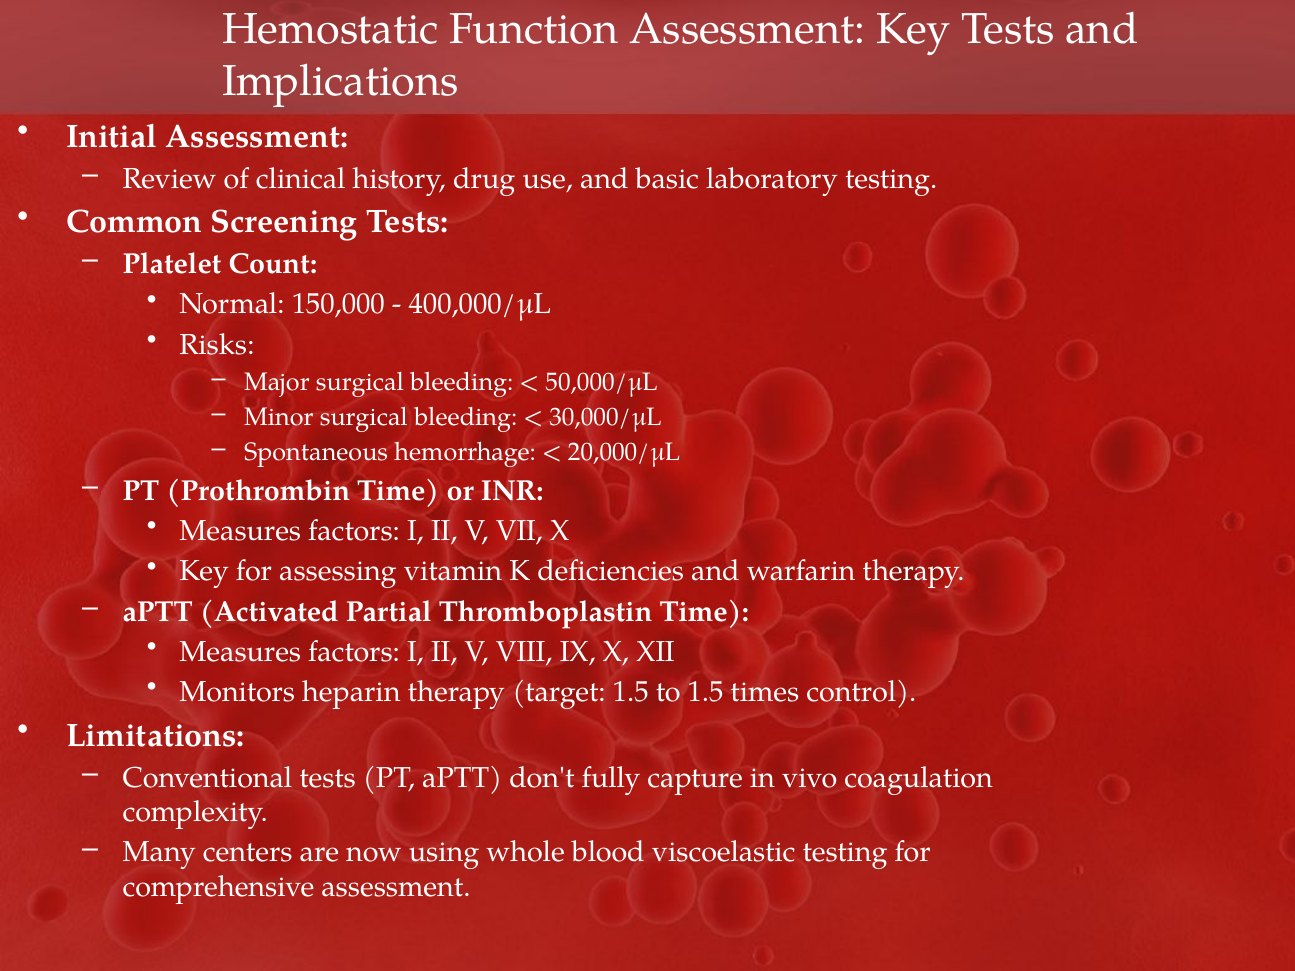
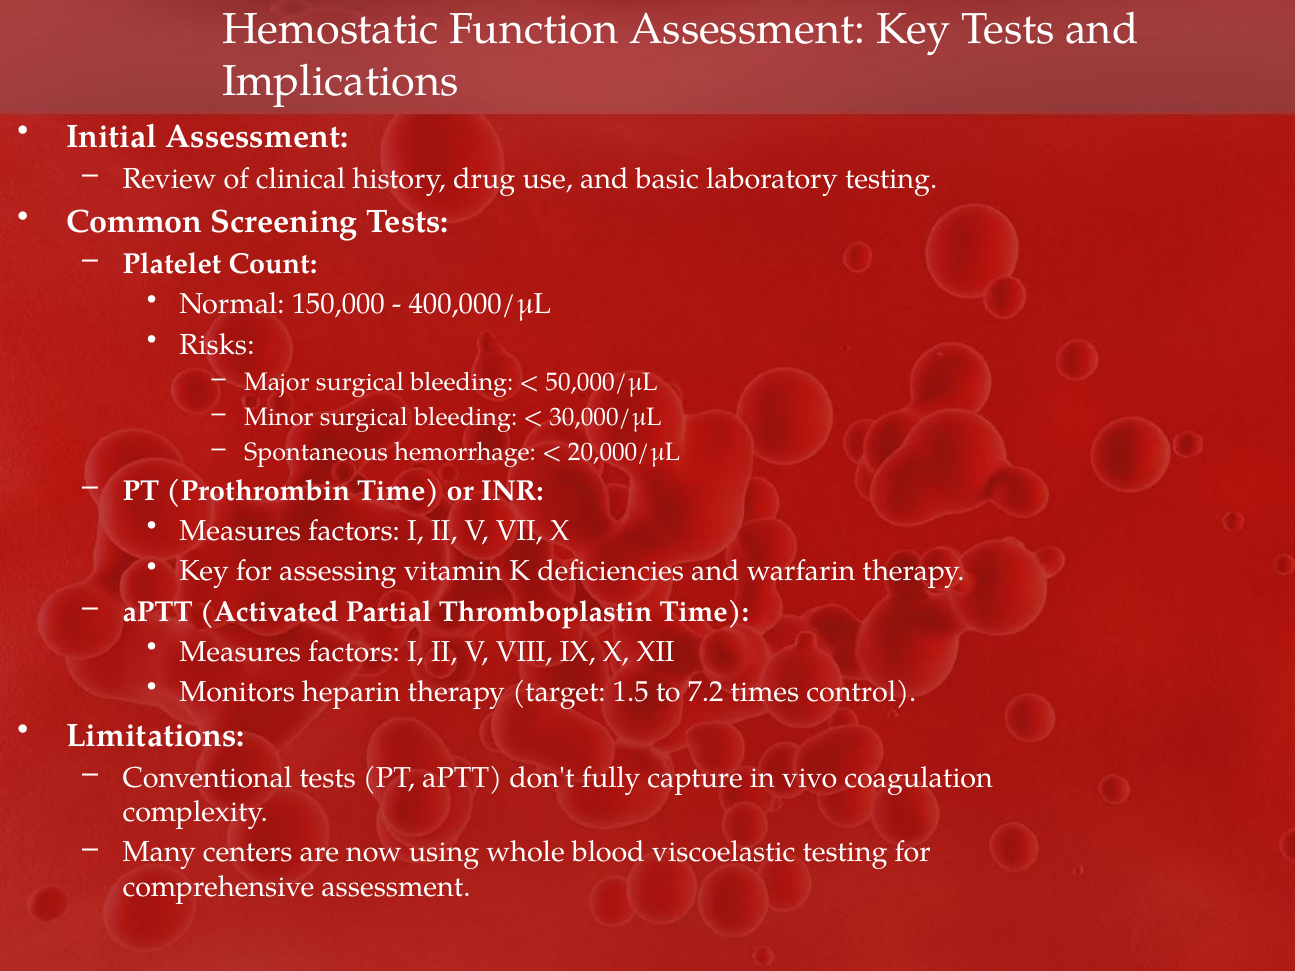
to 1.5: 1.5 -> 7.2
